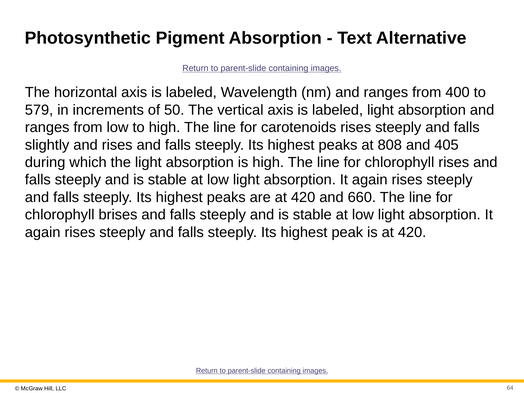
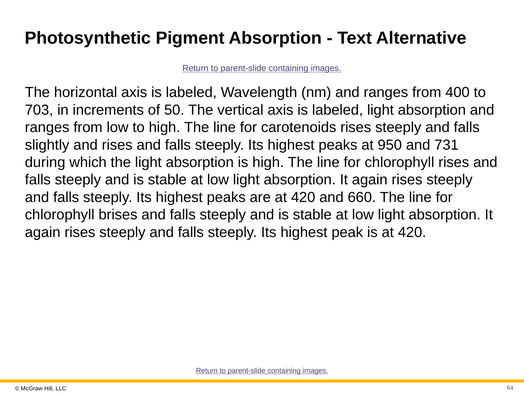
579: 579 -> 703
808: 808 -> 950
405: 405 -> 731
